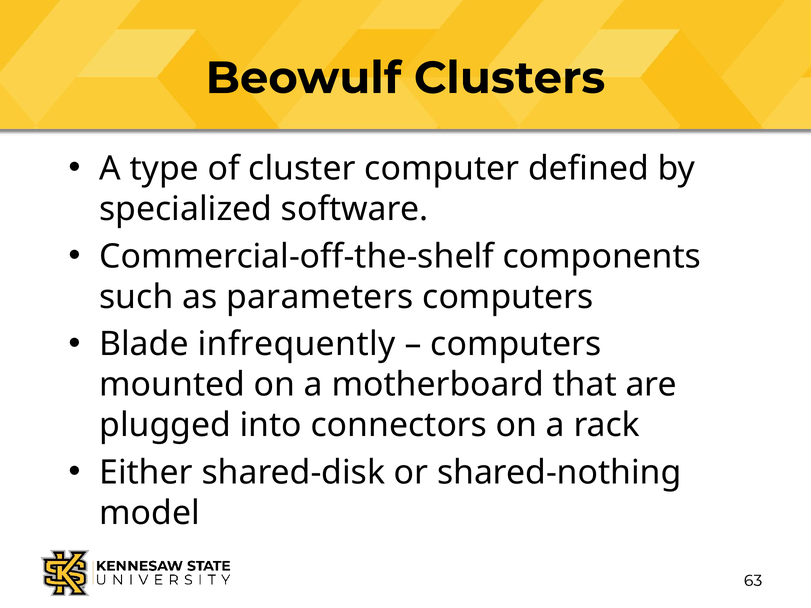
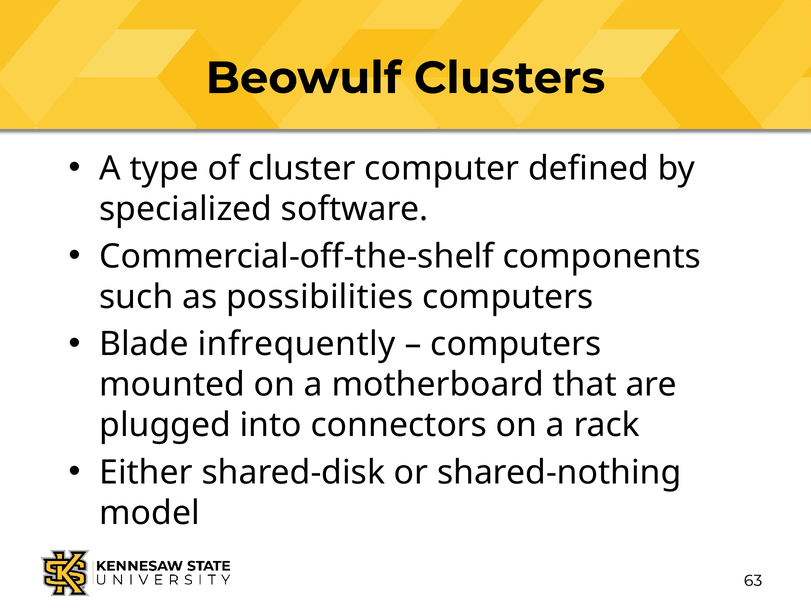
parameters: parameters -> possibilities
